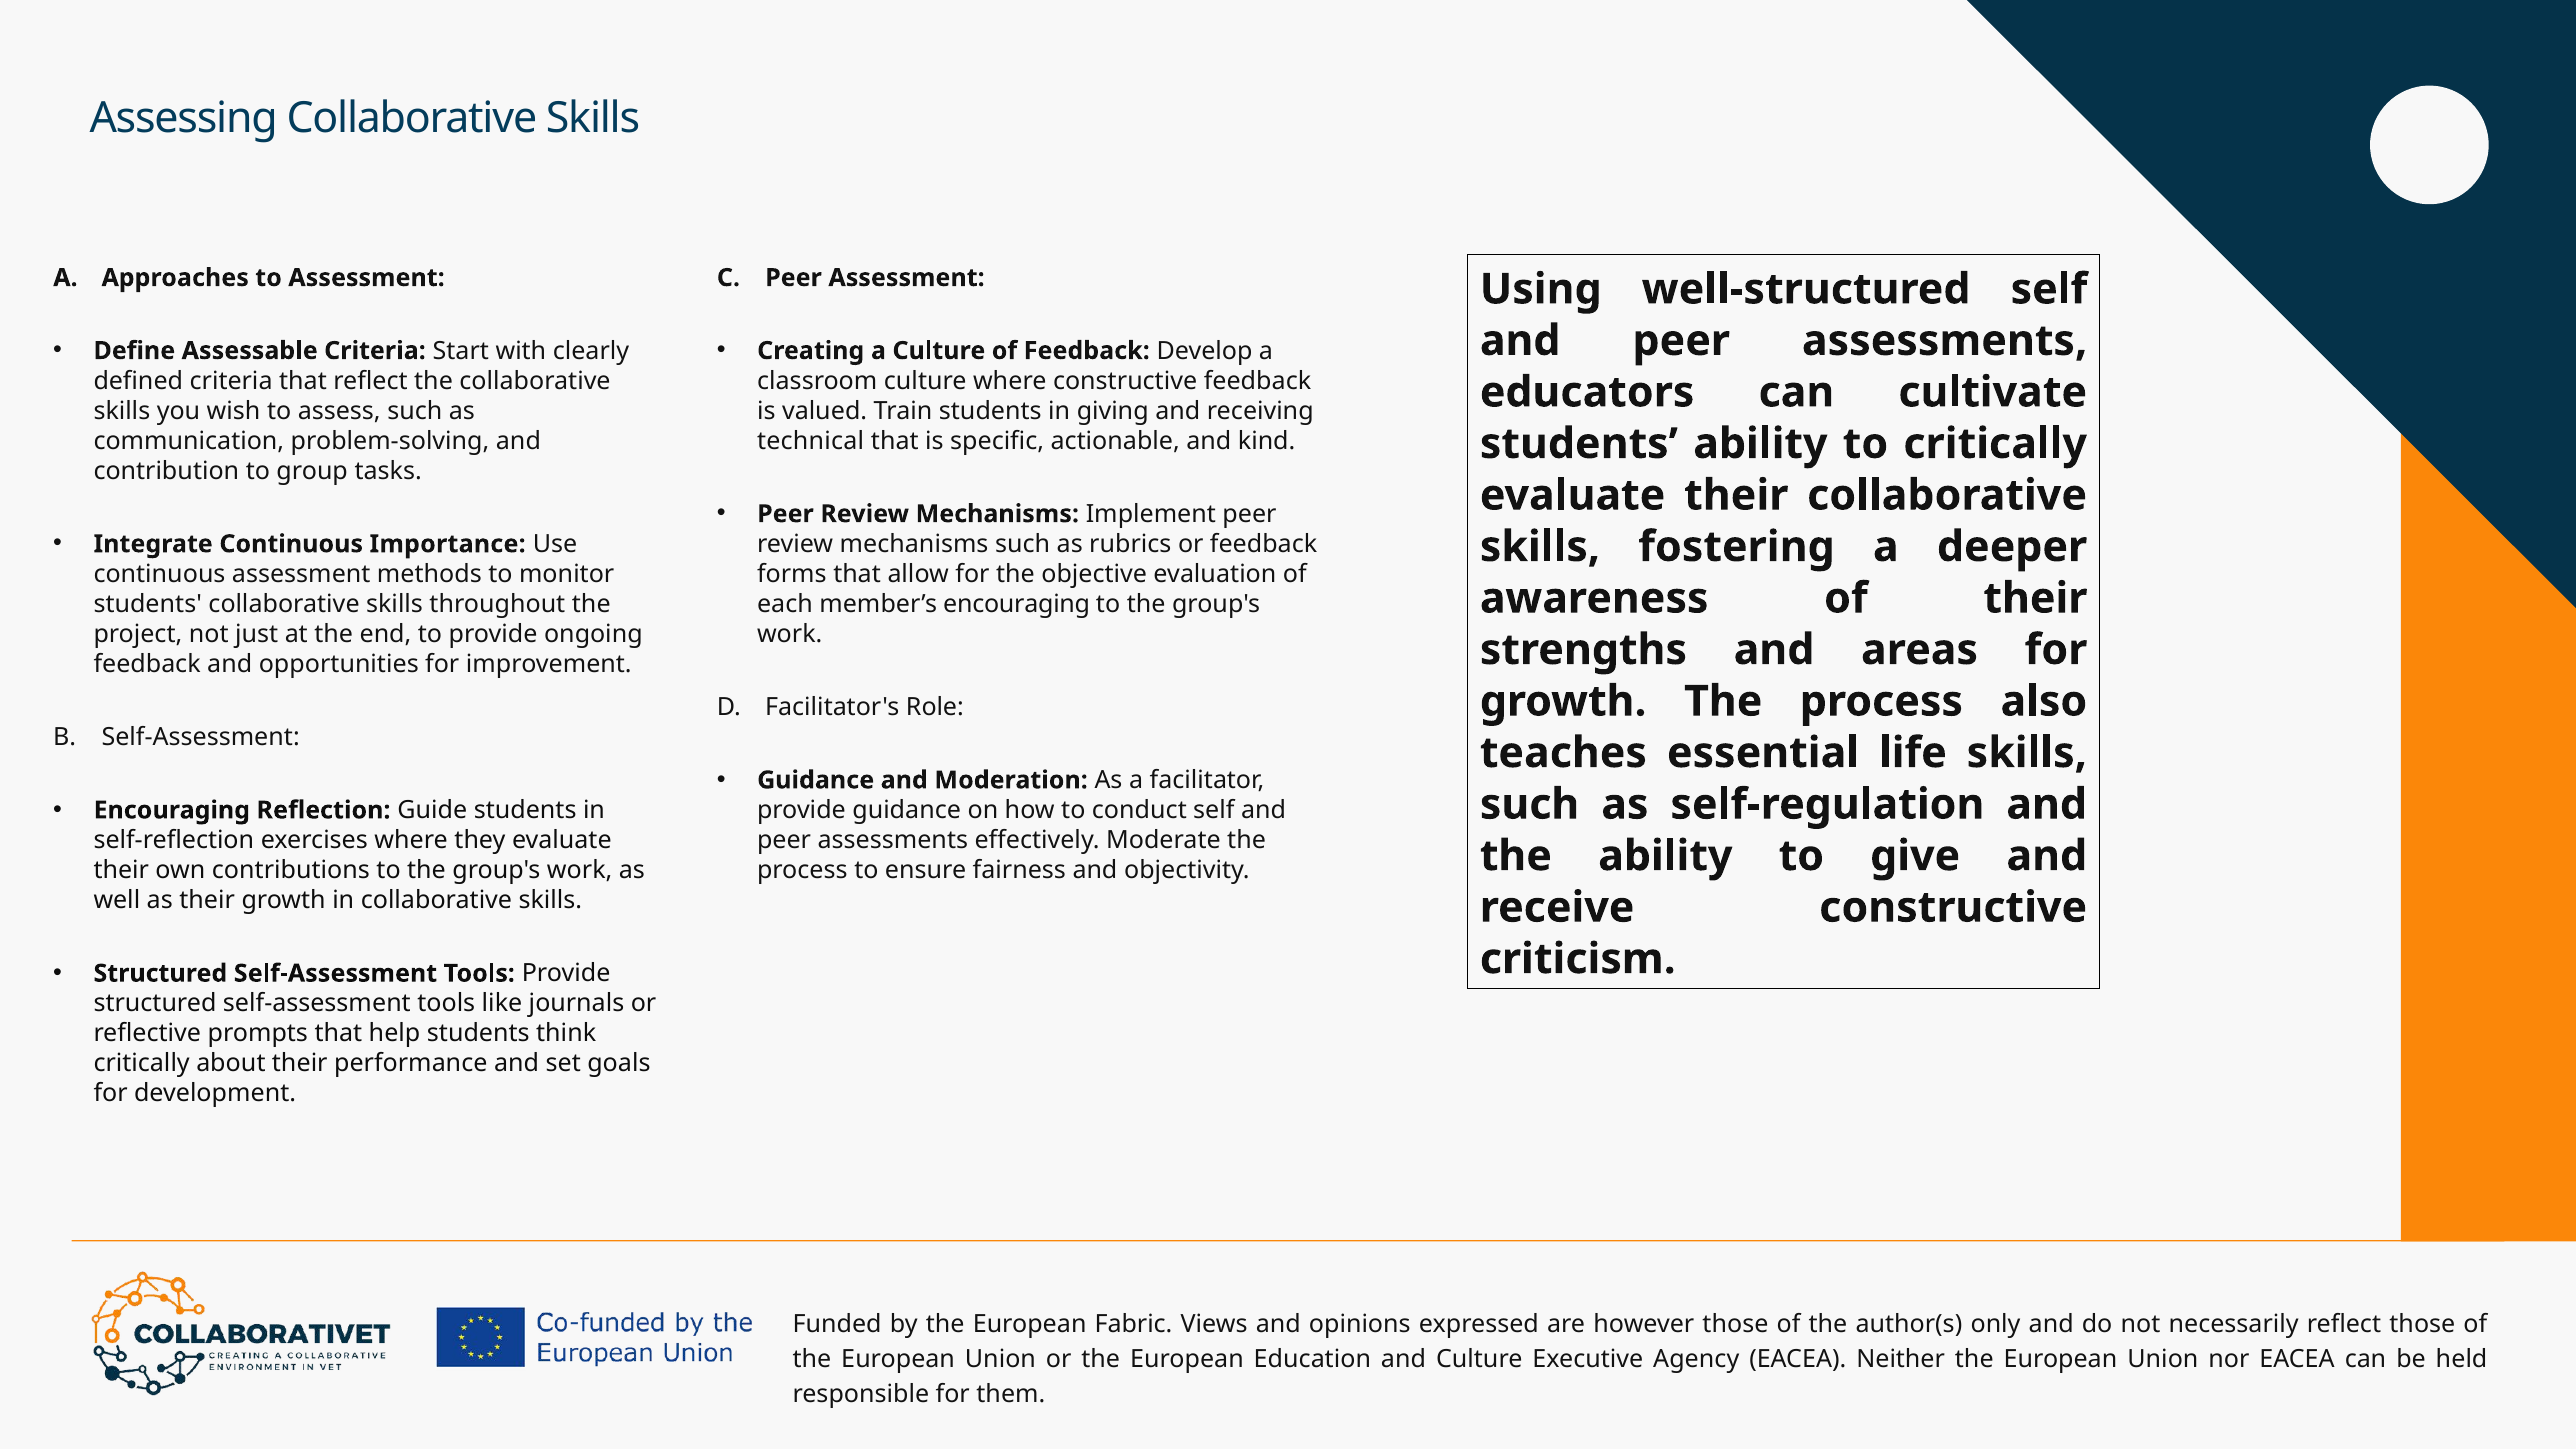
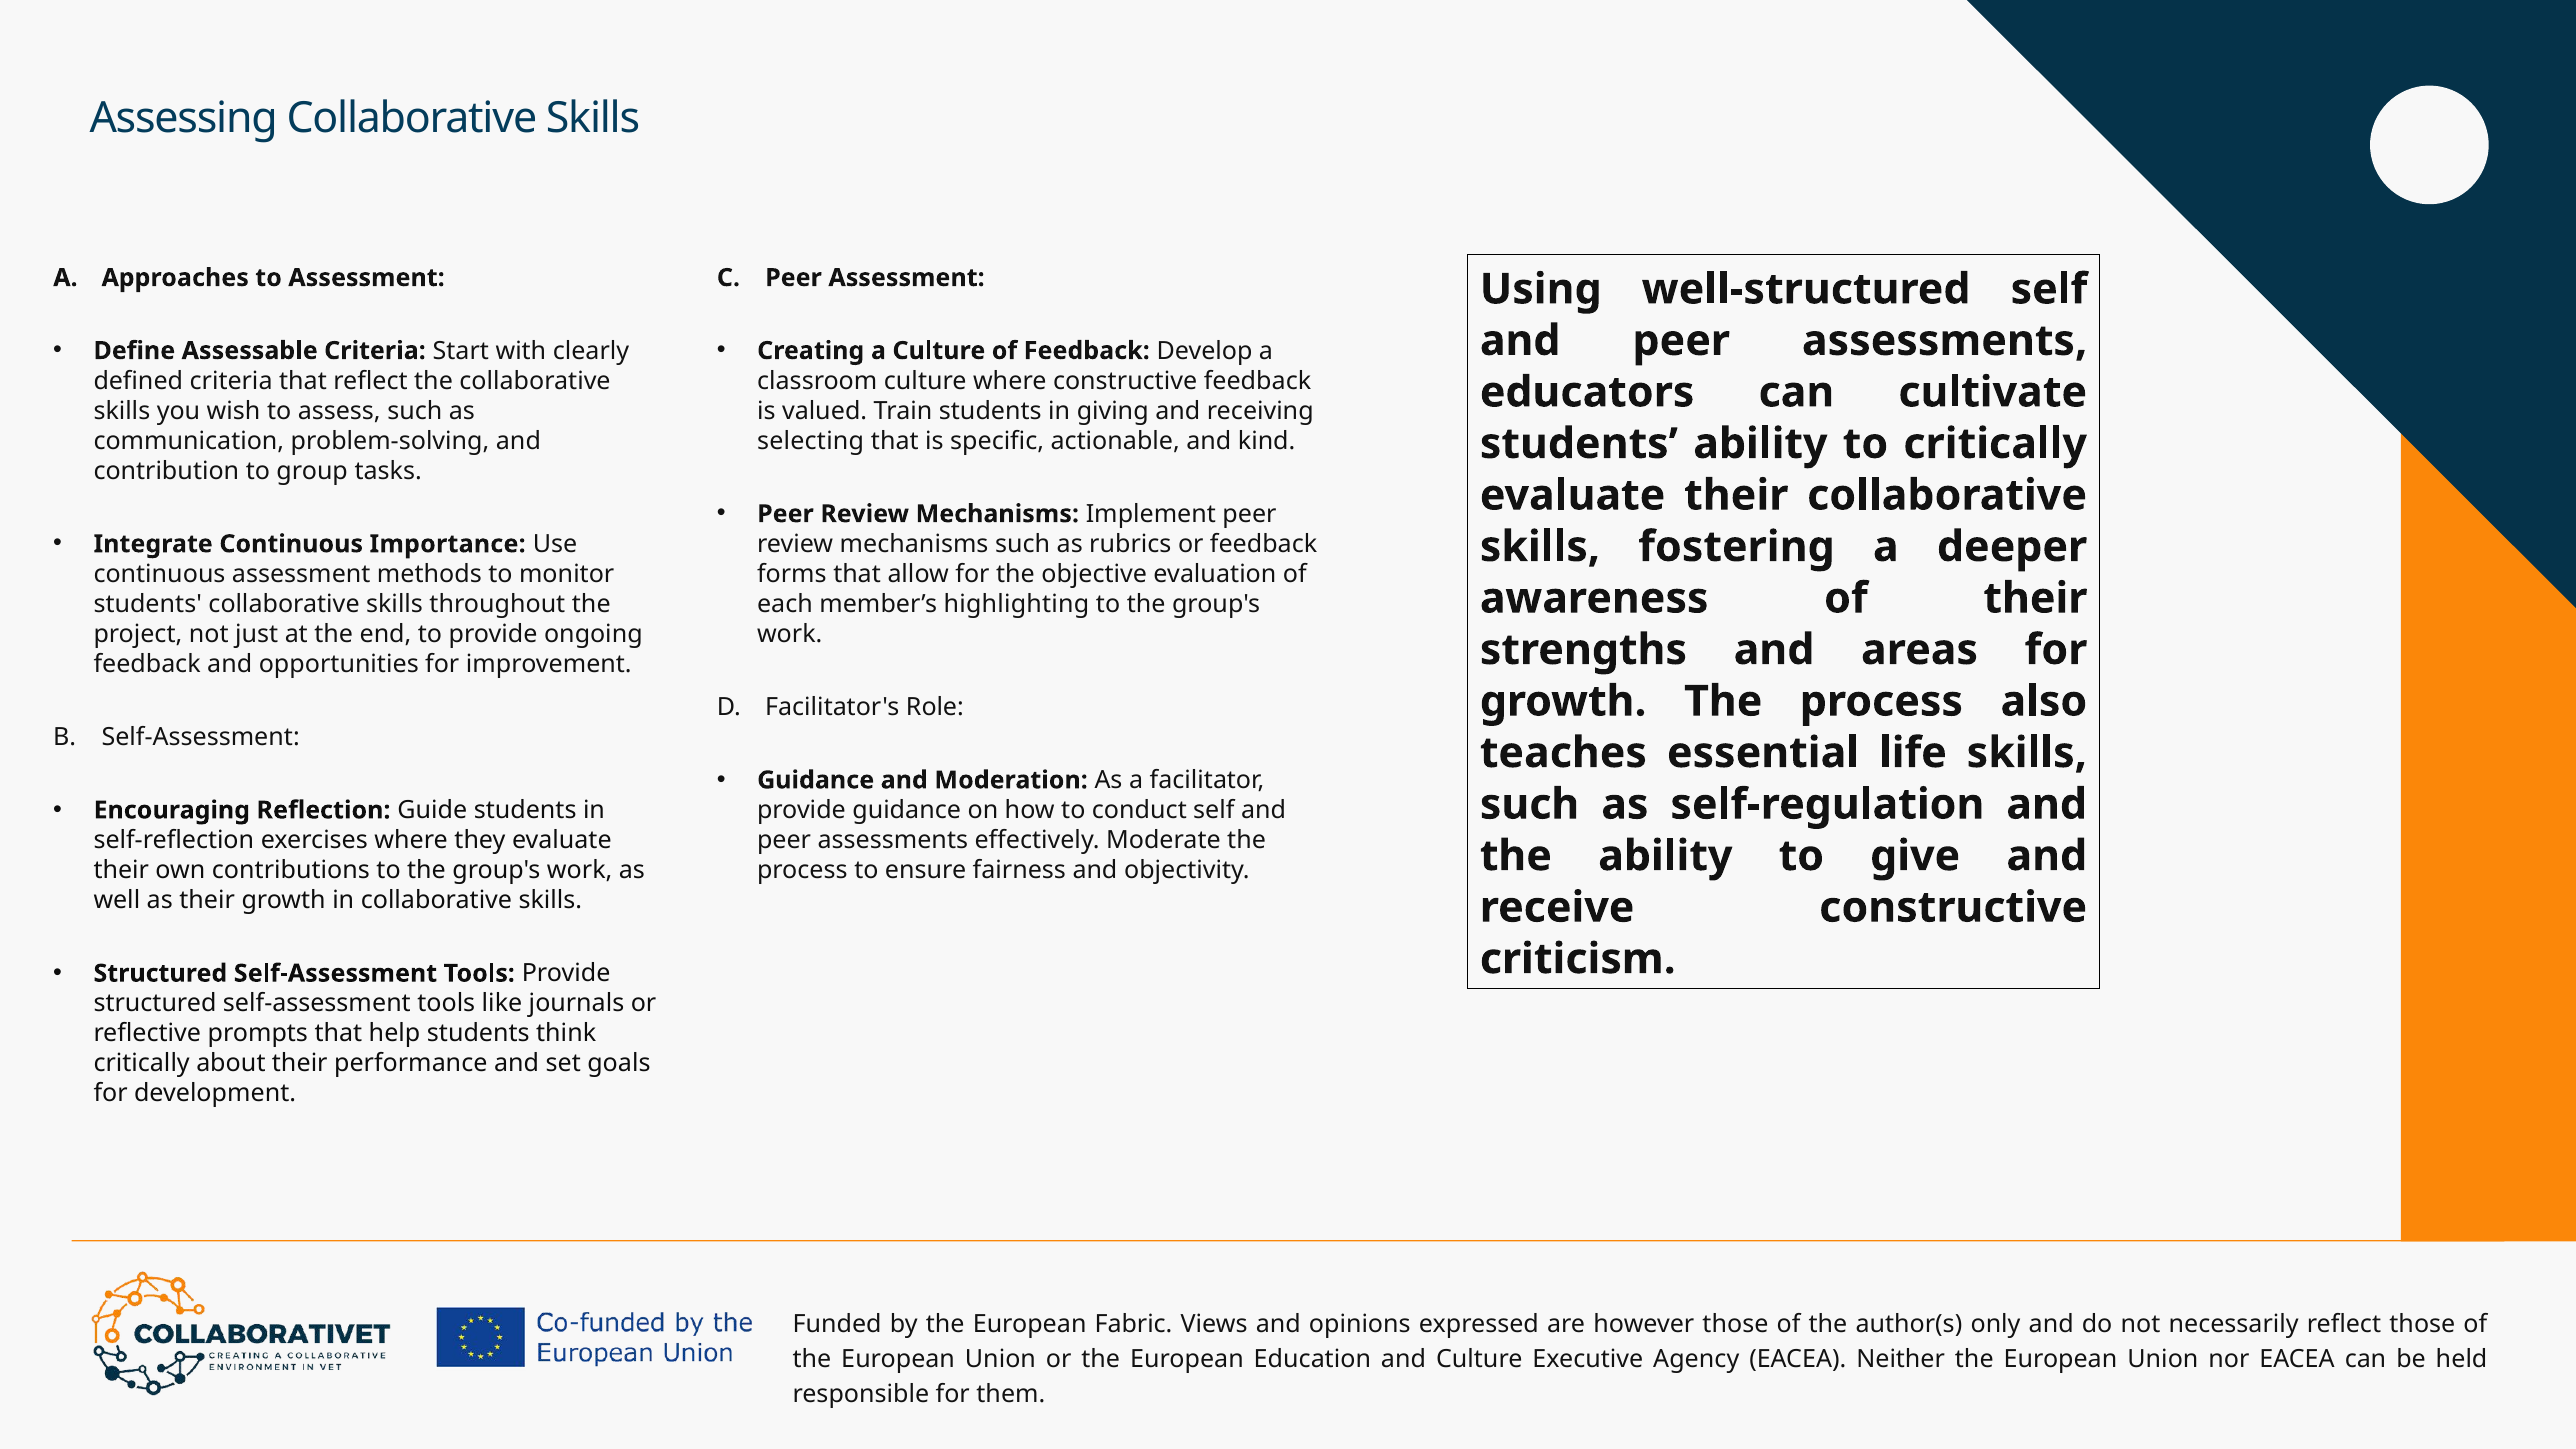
technical: technical -> selecting
member’s encouraging: encouraging -> highlighting
